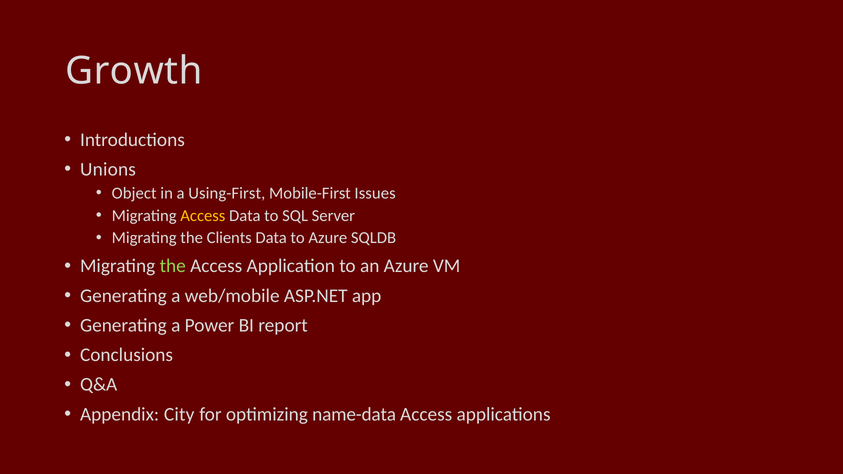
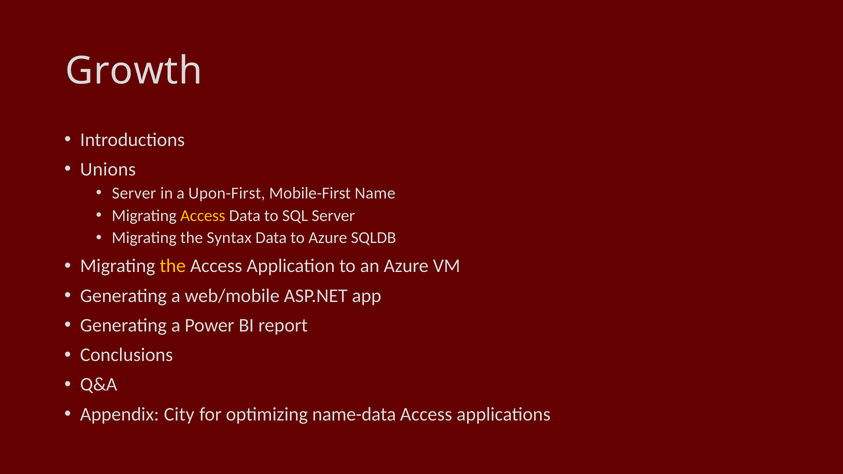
Object at (134, 193): Object -> Server
Using-First: Using-First -> Upon-First
Issues: Issues -> Name
Clients: Clients -> Syntax
the at (173, 266) colour: light green -> yellow
